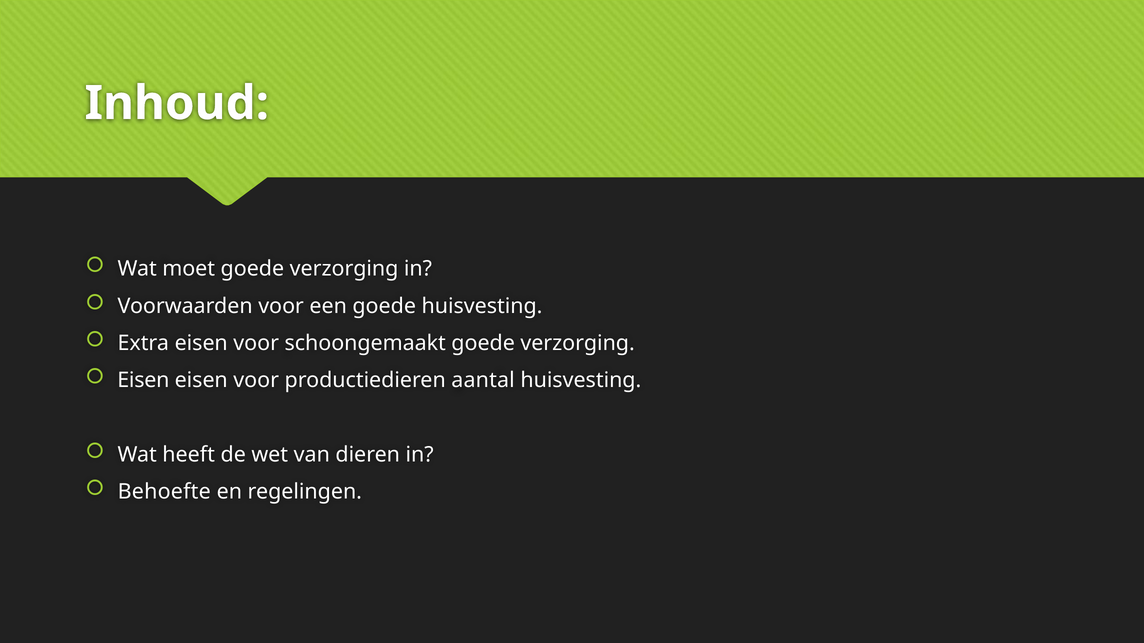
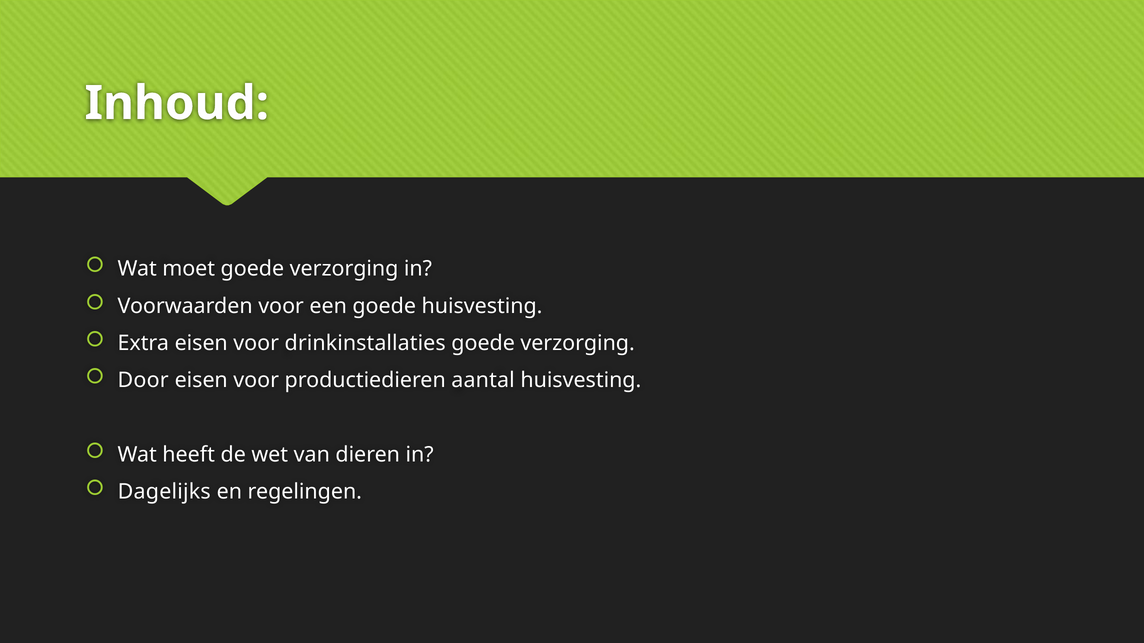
schoongemaakt: schoongemaakt -> drinkinstallaties
Eisen at (143, 381): Eisen -> Door
Behoefte: Behoefte -> Dagelijks
